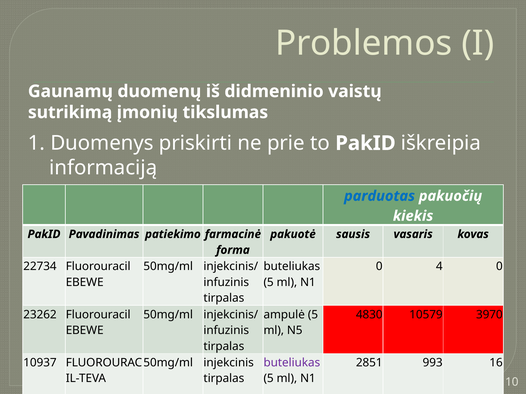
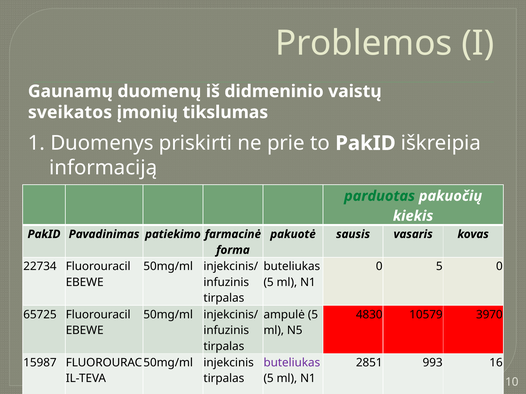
sutrikimą: sutrikimą -> sveikatos
parduotas colour: blue -> green
0 4: 4 -> 5
23262: 23262 -> 65725
10937: 10937 -> 15987
